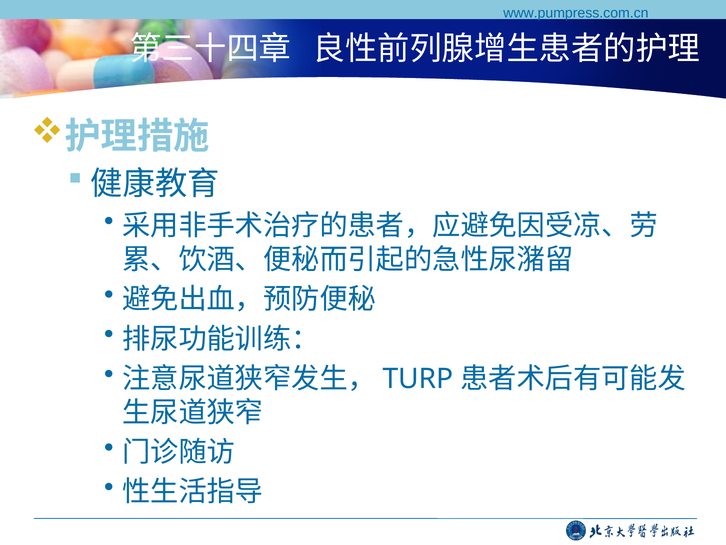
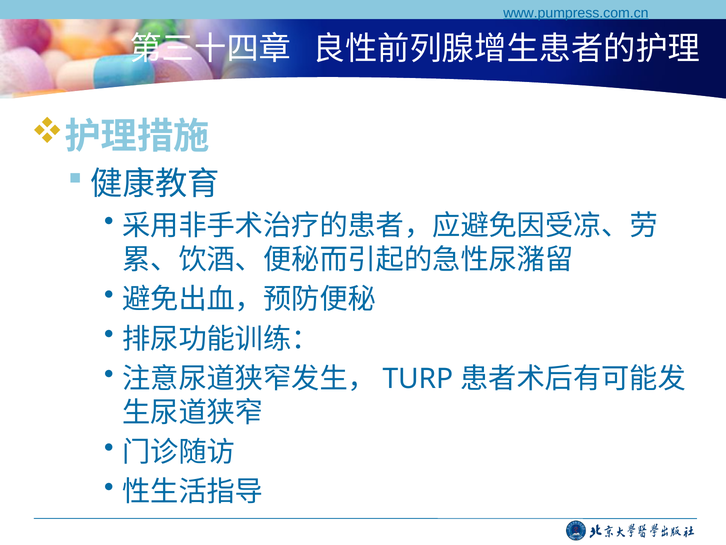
www.pumpress.com.cn underline: none -> present
